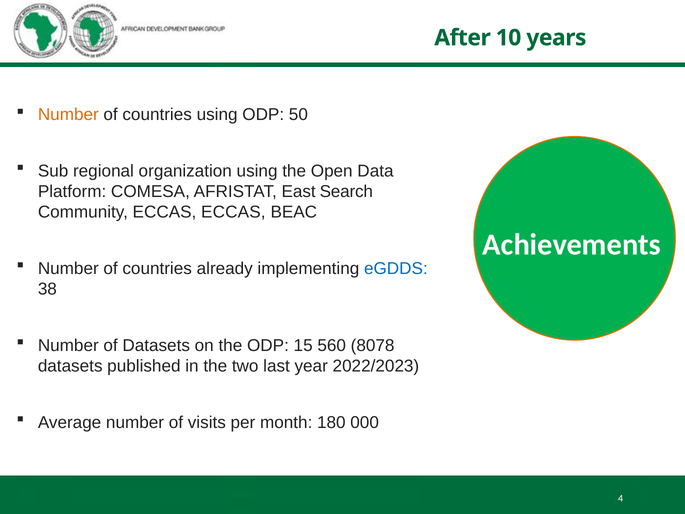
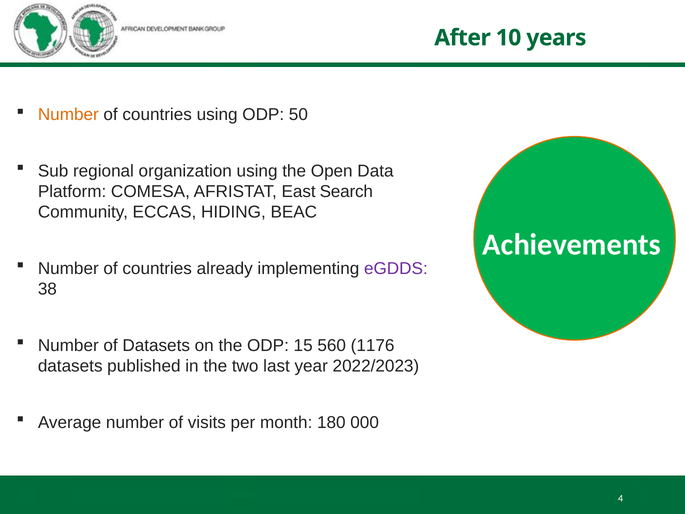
ECCAS ECCAS: ECCAS -> HIDING
eGDDS colour: blue -> purple
8078: 8078 -> 1176
